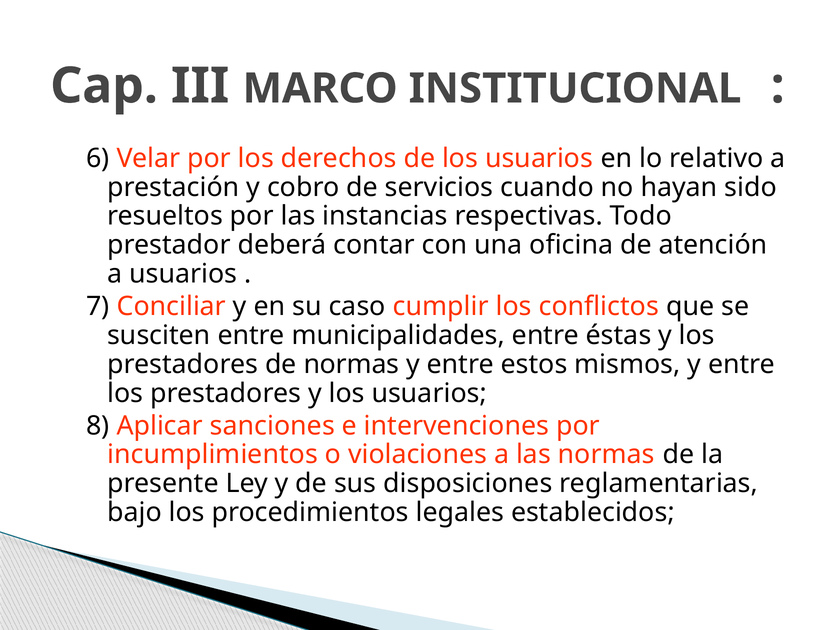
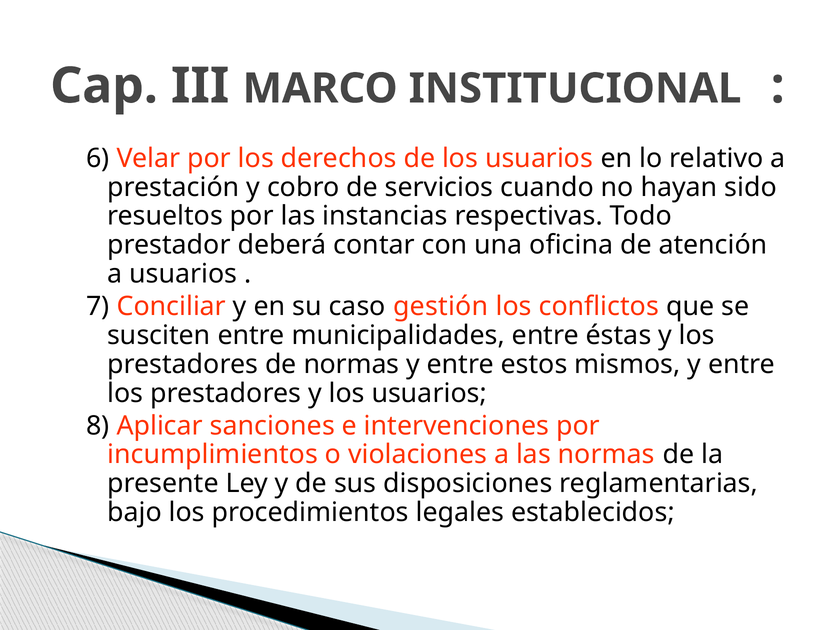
cumplir: cumplir -> gestión
